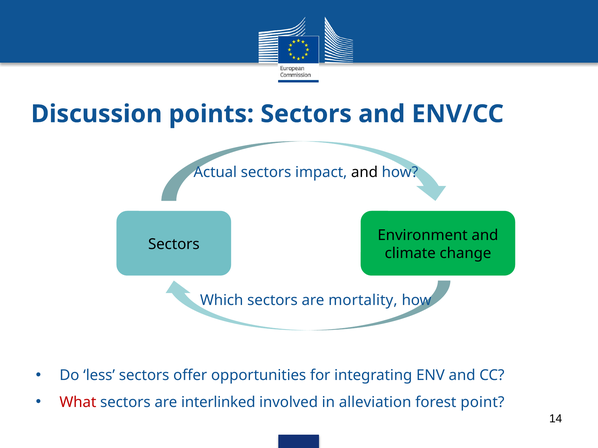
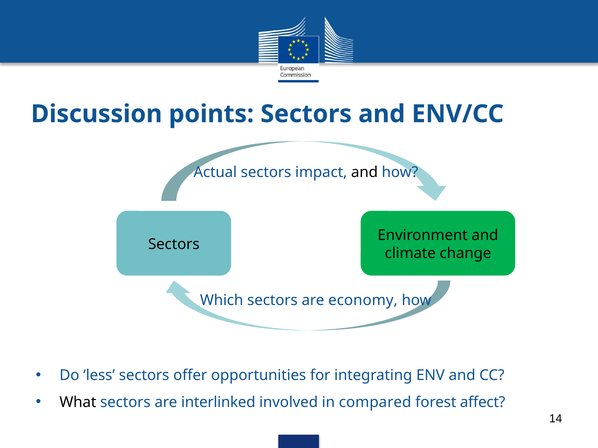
mortality: mortality -> economy
What colour: red -> black
alleviation: alleviation -> compared
point: point -> affect
